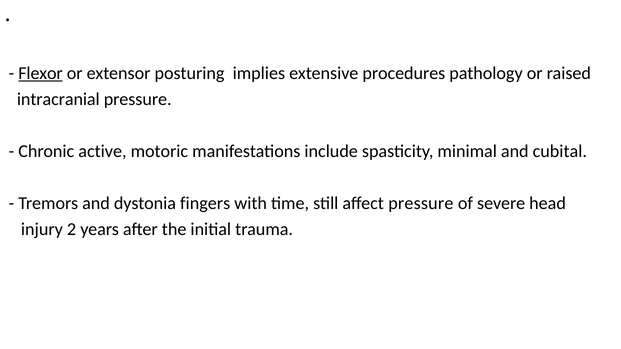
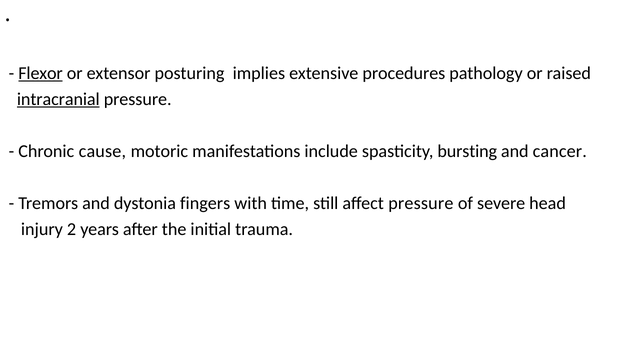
intracranial underline: none -> present
active: active -> cause
minimal: minimal -> bursting
cubital: cubital -> cancer
